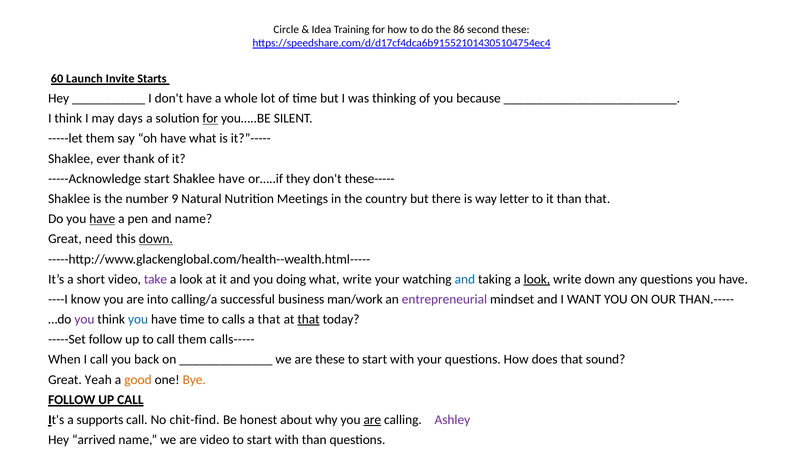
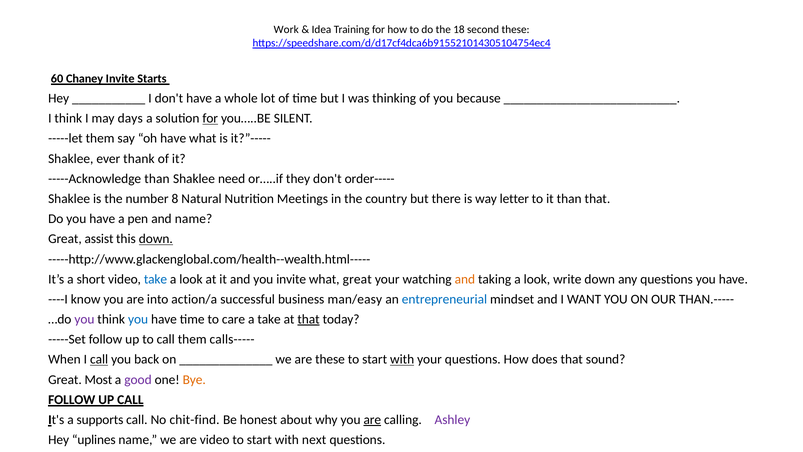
Circle: Circle -> Work
86: 86 -> 18
Launch: Launch -> Chaney
-----Acknowledge start: start -> than
Shaklee have: have -> need
these-----: these----- -> order-----
9: 9 -> 8
have at (102, 219) underline: present -> none
need: need -> assist
take at (155, 279) colour: purple -> blue
you doing: doing -> invite
what write: write -> great
and at (465, 279) colour: blue -> orange
look at (537, 279) underline: present -> none
calling/a: calling/a -> action/a
man/work: man/work -> man/easy
entrepreneurial colour: purple -> blue
calls: calls -> care
a that: that -> take
call at (99, 359) underline: none -> present
with at (402, 359) underline: none -> present
Yeah: Yeah -> Most
good colour: orange -> purple
arrived: arrived -> uplines
with than: than -> next
